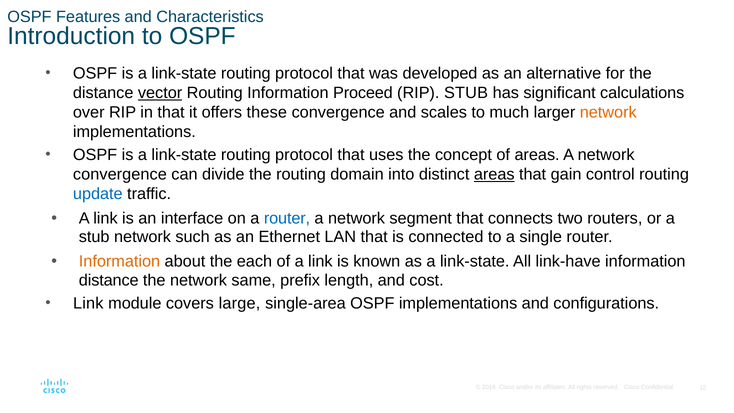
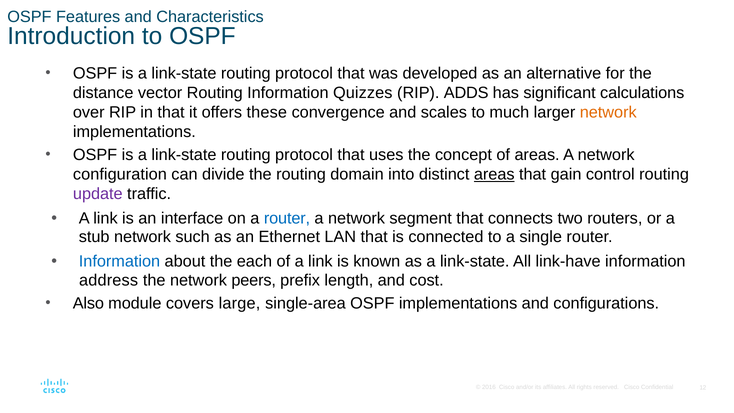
vector underline: present -> none
Proceed: Proceed -> Quizzes
RIP STUB: STUB -> ADDS
convergence at (120, 174): convergence -> configuration
update colour: blue -> purple
Information at (120, 262) colour: orange -> blue
distance at (109, 280): distance -> address
same: same -> peers
Link at (88, 303): Link -> Also
